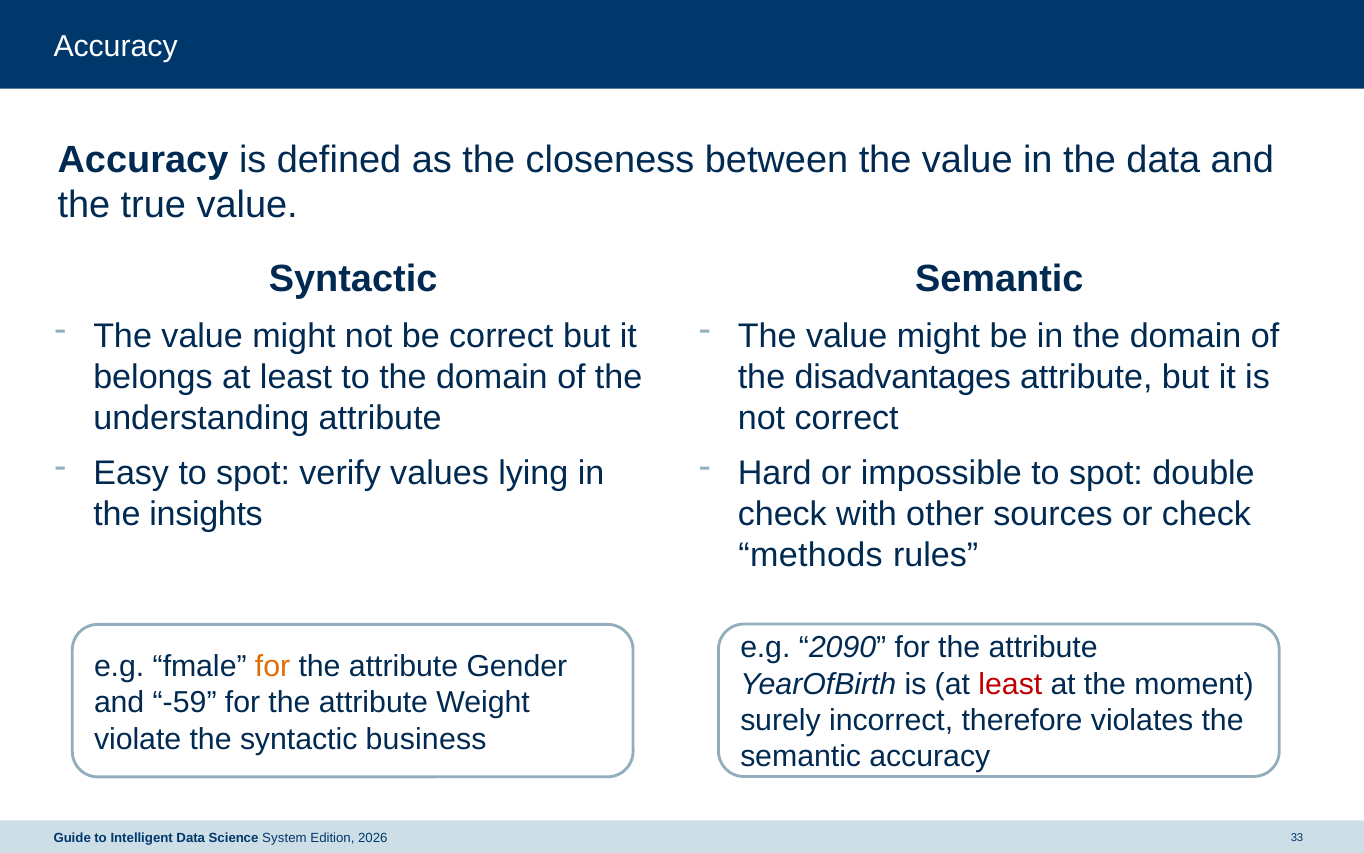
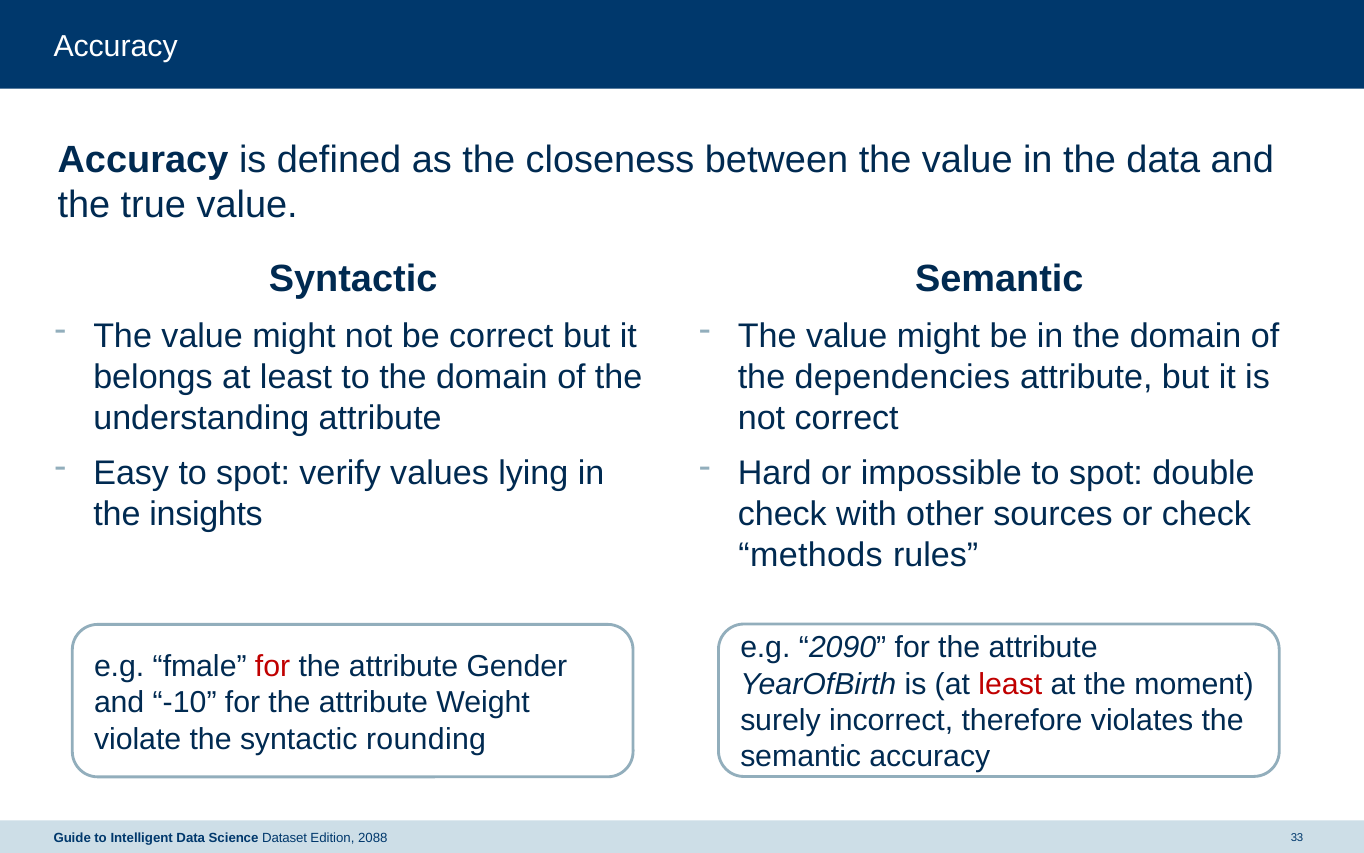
disadvantages: disadvantages -> dependencies
for at (273, 666) colour: orange -> red
-59: -59 -> -10
business: business -> rounding
System: System -> Dataset
2026: 2026 -> 2088
